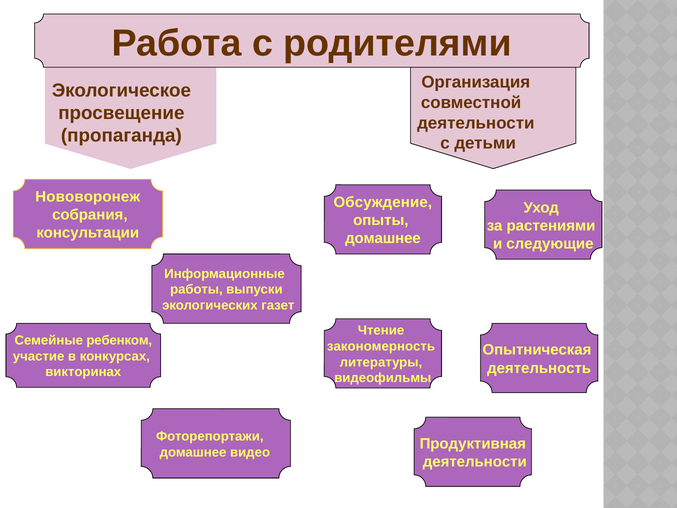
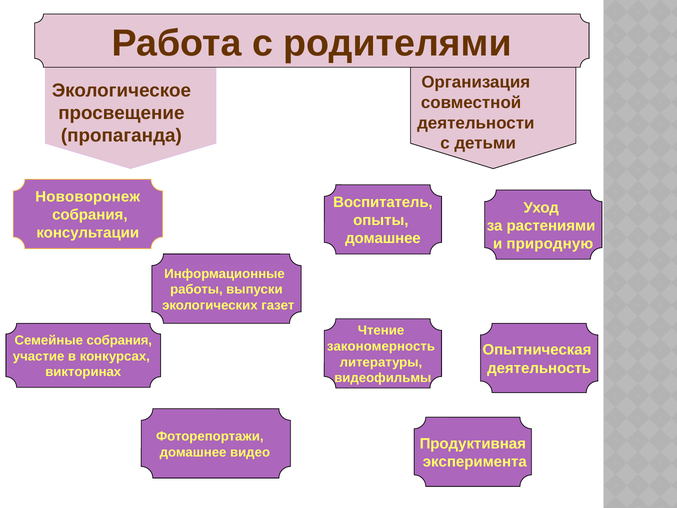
Обсуждение: Обсуждение -> Воспитатель
следующие: следующие -> природную
Семейные ребенком: ребенком -> собрания
деятельности at (475, 462): деятельности -> эксперимента
